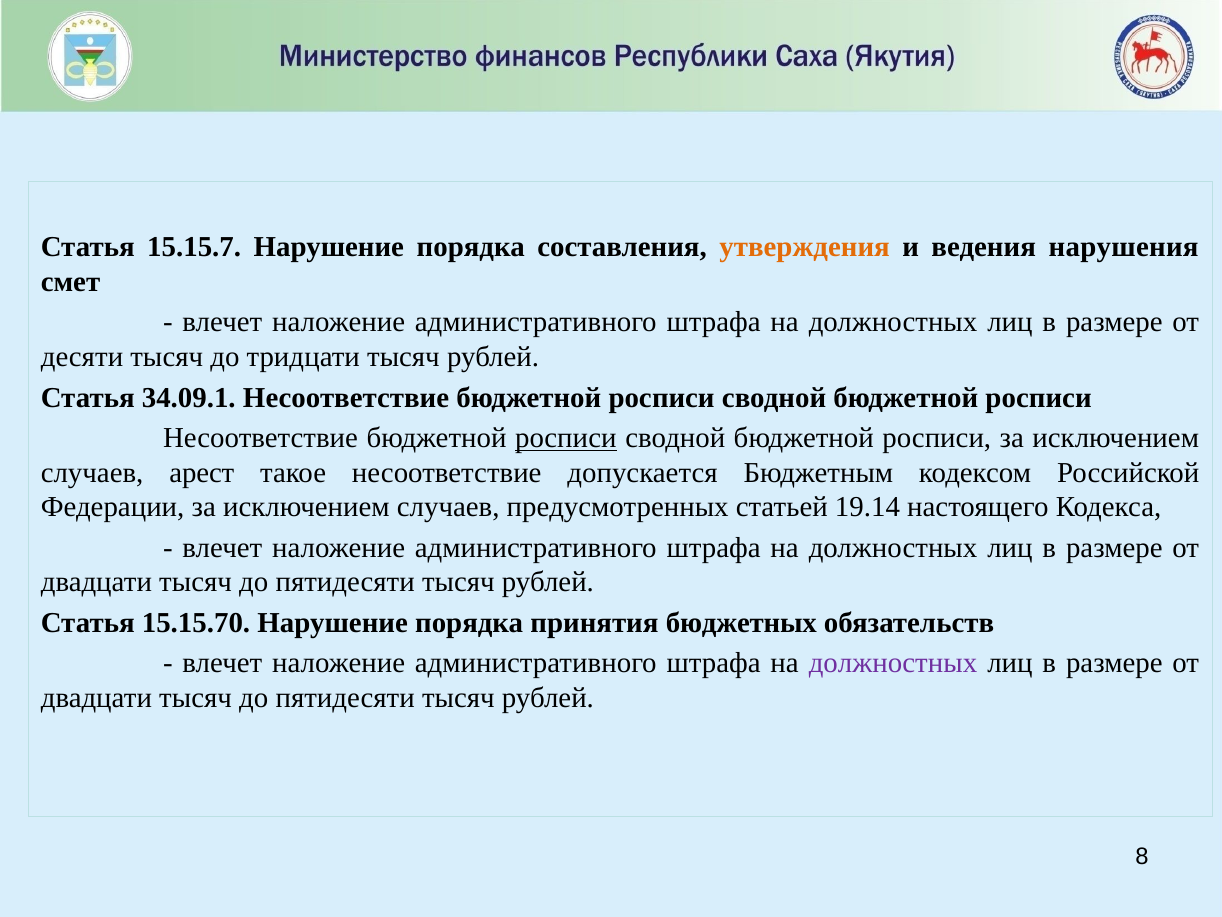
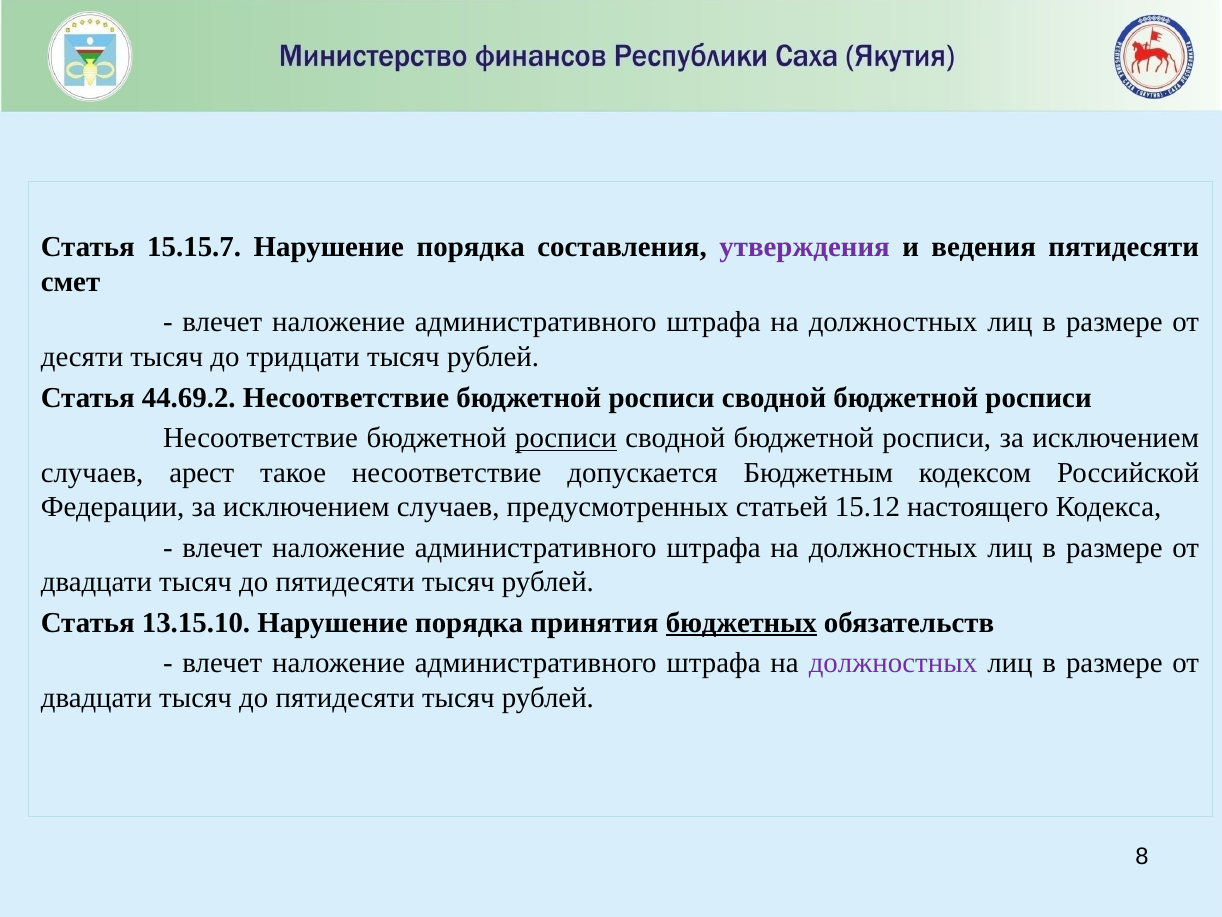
утверждения colour: orange -> purple
ведения нарушения: нарушения -> пятидесяти
34.09.1: 34.09.1 -> 44.69.2
19.14: 19.14 -> 15.12
15.15.70: 15.15.70 -> 13.15.10
бюджетных underline: none -> present
